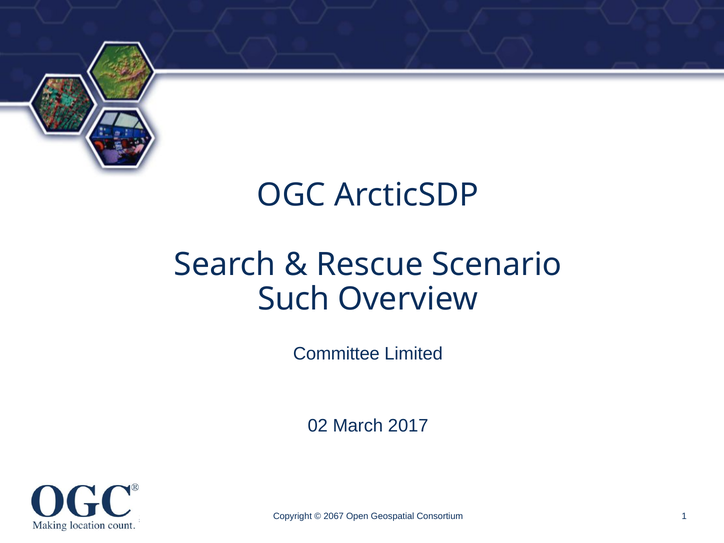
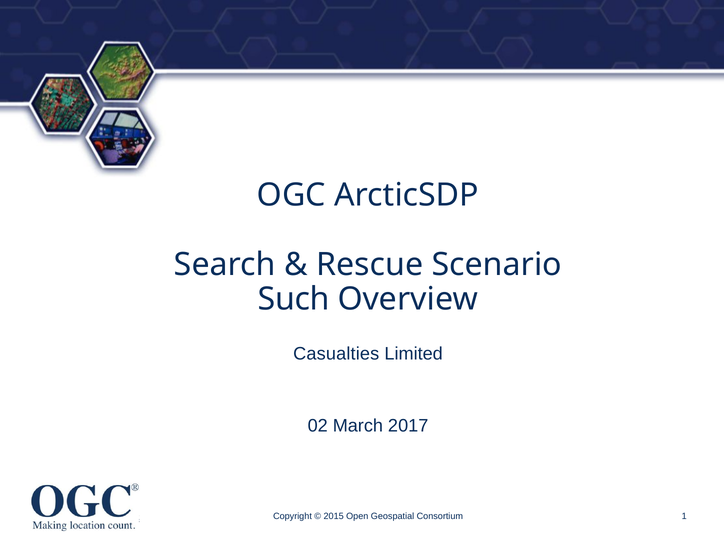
Committee: Committee -> Casualties
2067: 2067 -> 2015
